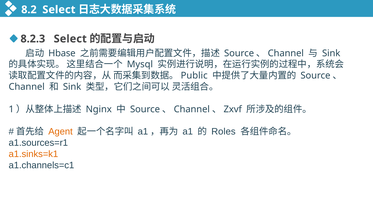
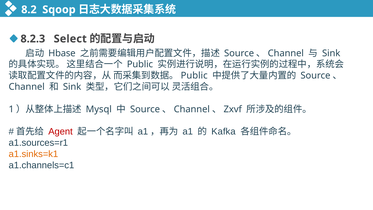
8.2 Select: Select -> Sqoop
Mysql at (140, 64): Mysql -> Public
Nginx: Nginx -> Mysql
Agent colour: orange -> red
Roles: Roles -> Kafka
